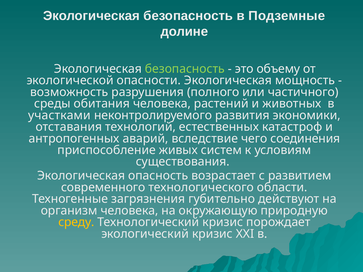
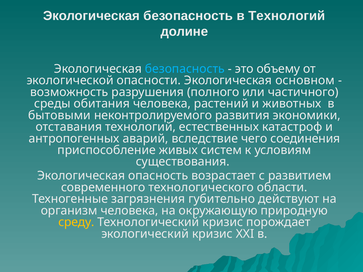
в Подземные: Подземные -> Технологий
безопасность at (185, 69) colour: light green -> light blue
мощность: мощность -> основном
участками: участками -> бытовыми
